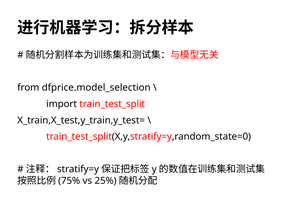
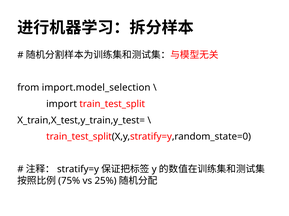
dfprice.model_selection: dfprice.model_selection -> import.model_selection
